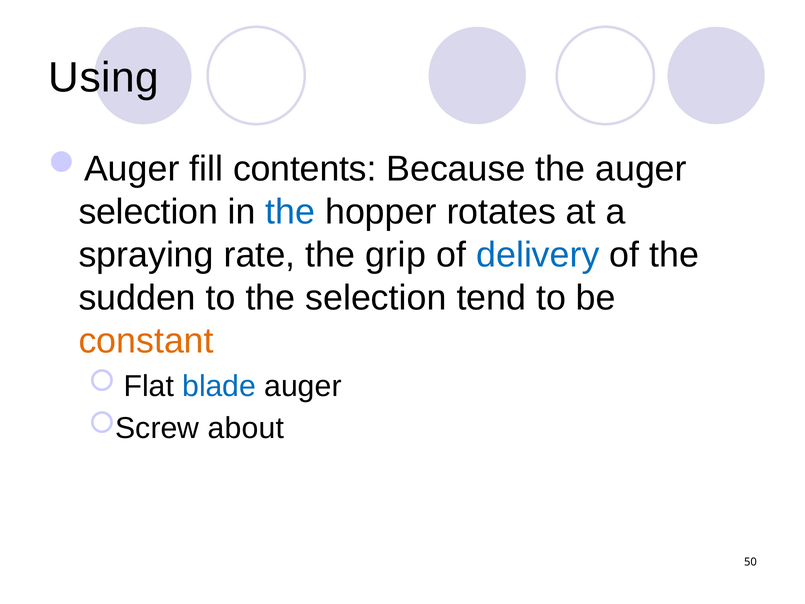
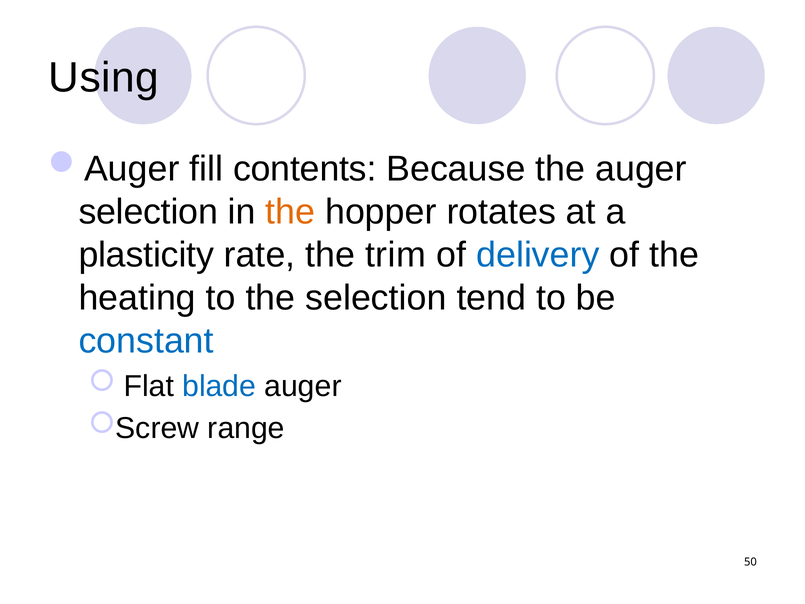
the at (290, 212) colour: blue -> orange
spraying: spraying -> plasticity
grip: grip -> trim
sudden: sudden -> heating
constant colour: orange -> blue
about: about -> range
